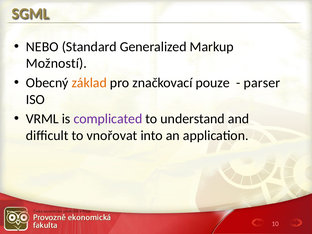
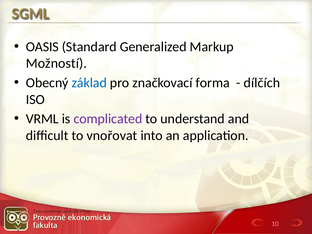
NEBO: NEBO -> OASIS
základ colour: orange -> blue
pouze: pouze -> forma
parser: parser -> dílčích
